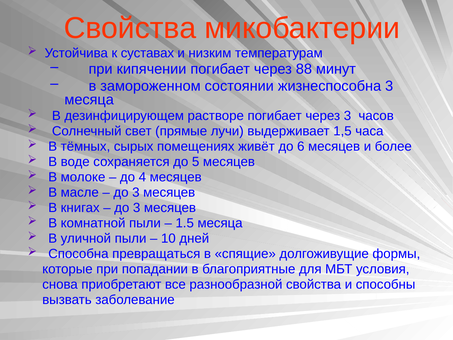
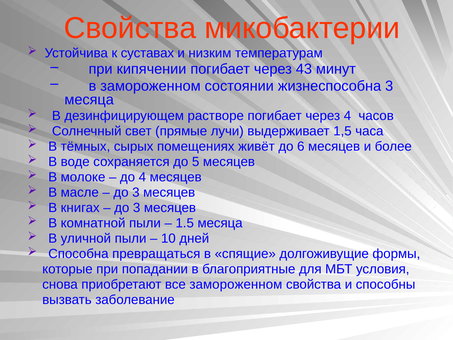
88: 88 -> 43
через 3: 3 -> 4
все разнообразной: разнообразной -> замороженном
